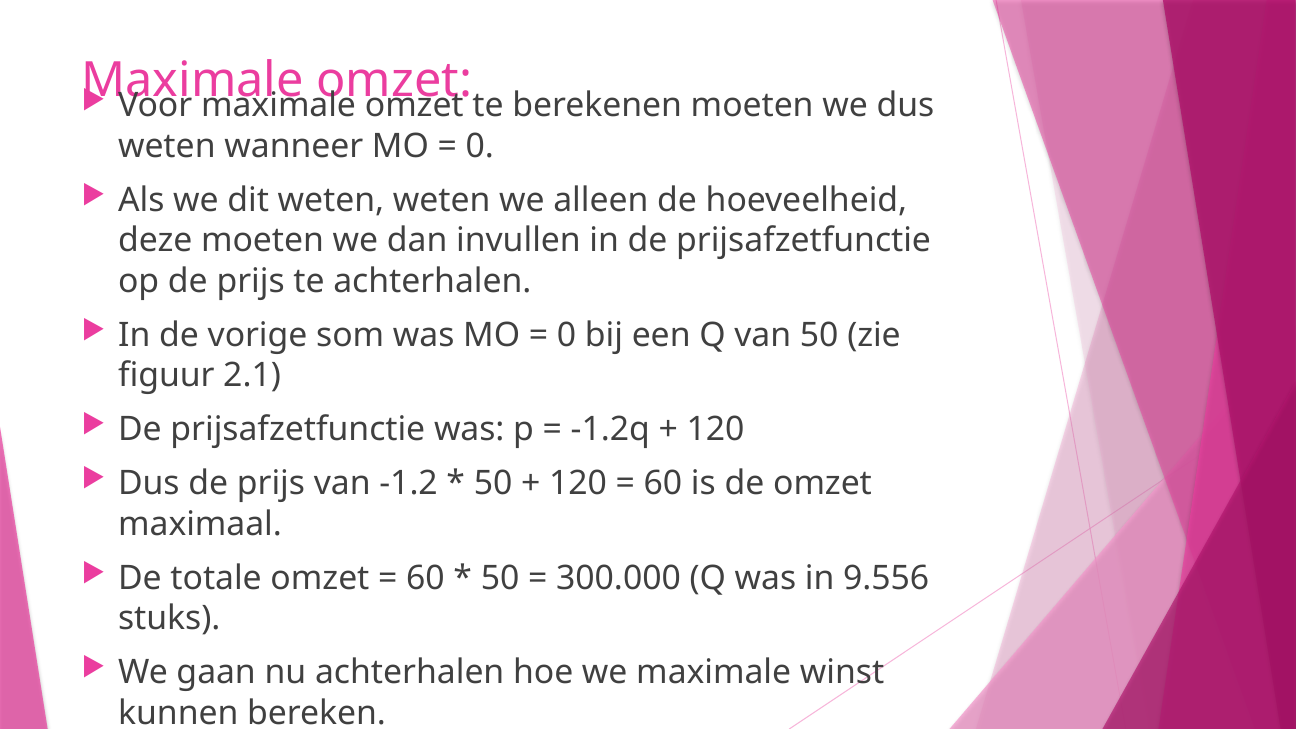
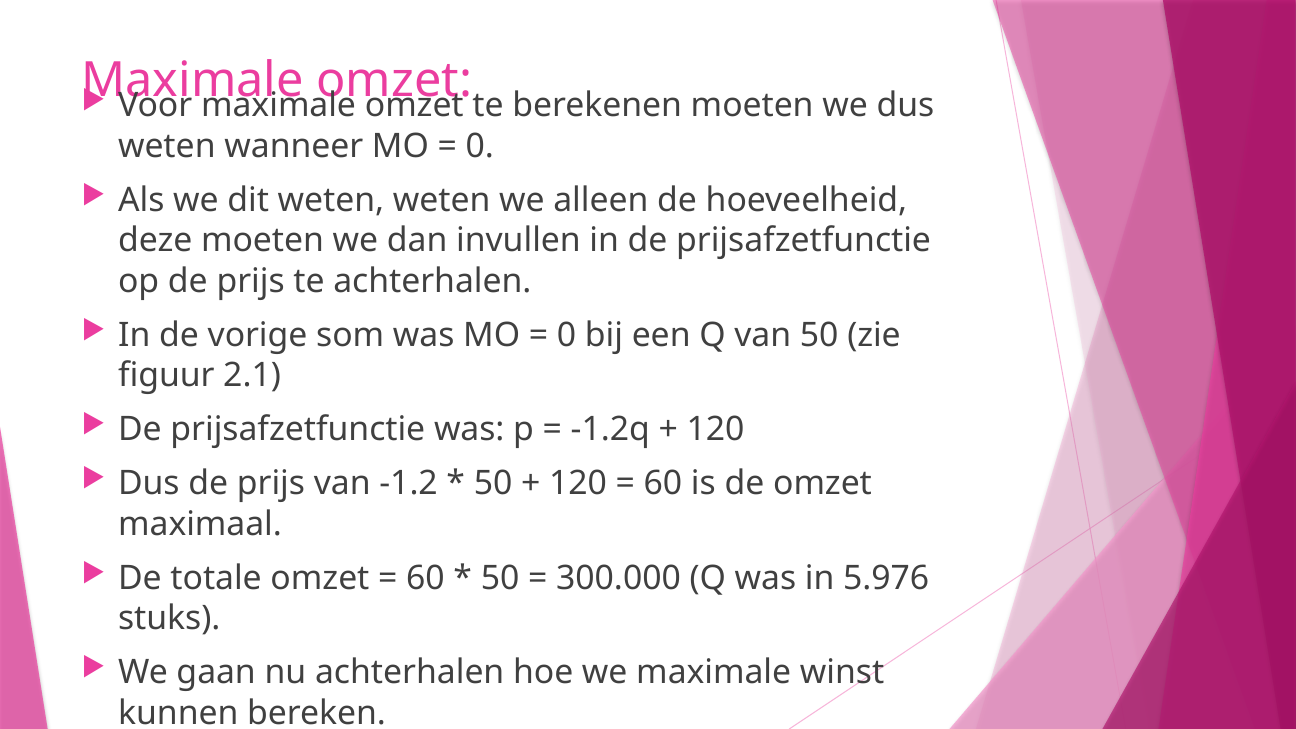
9.556: 9.556 -> 5.976
